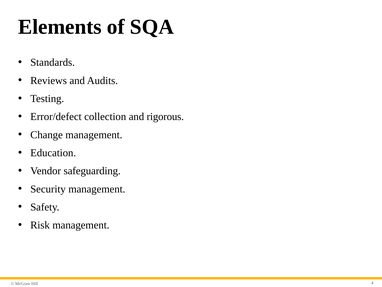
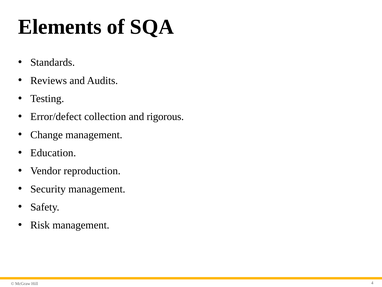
safeguarding: safeguarding -> reproduction
